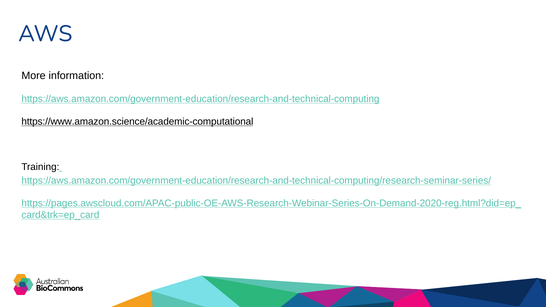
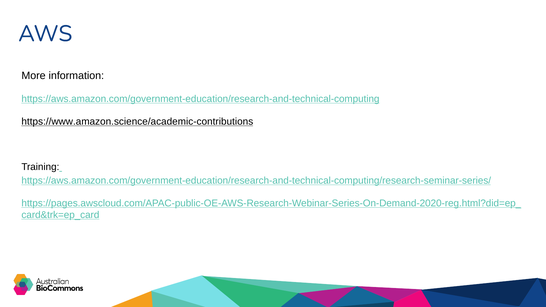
https://www.amazon.science/academic-computational: https://www.amazon.science/academic-computational -> https://www.amazon.science/academic-contributions
